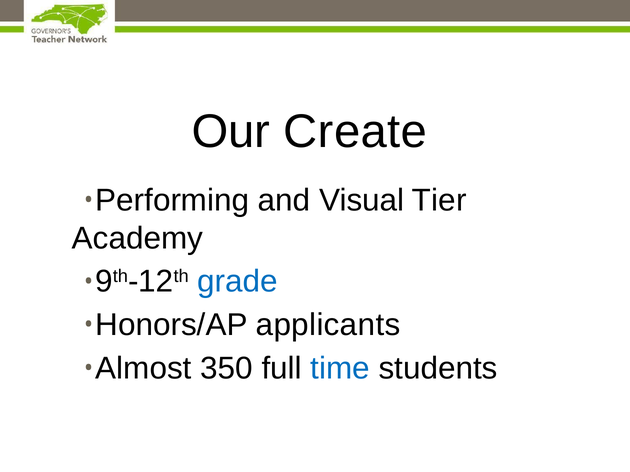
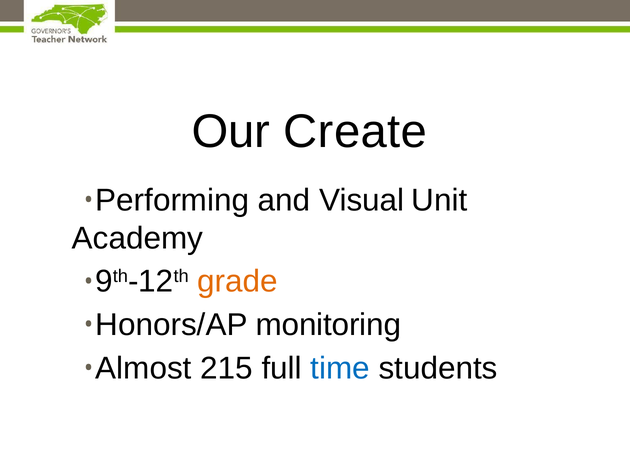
Tier: Tier -> Unit
grade colour: blue -> orange
applicants: applicants -> monitoring
350: 350 -> 215
